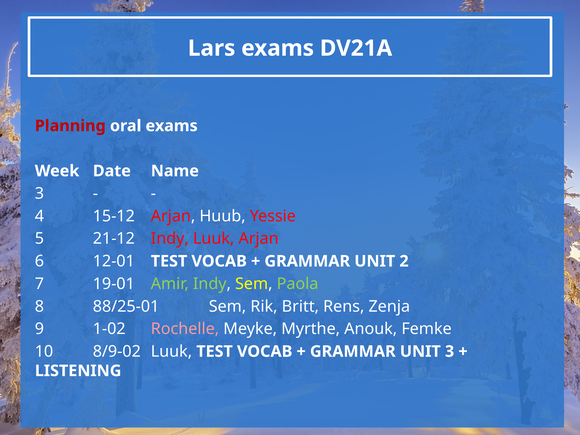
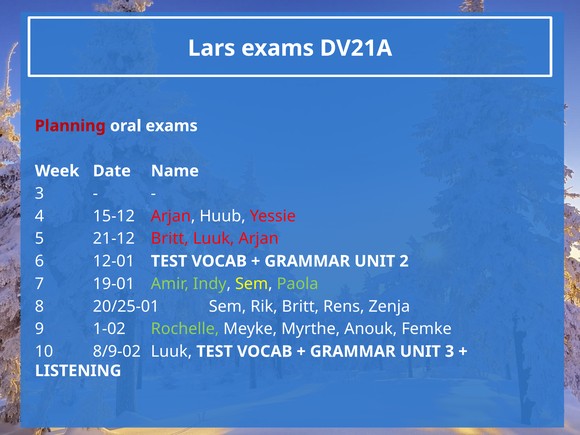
21-12 Indy: Indy -> Britt
88/25-01: 88/25-01 -> 20/25-01
Rochelle colour: pink -> light green
